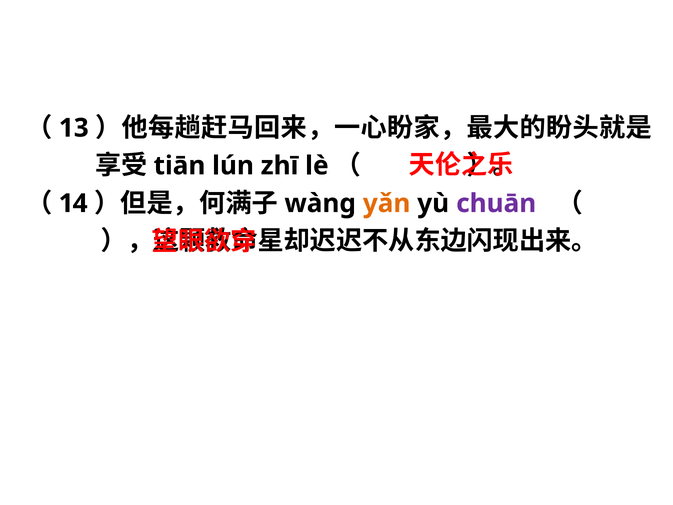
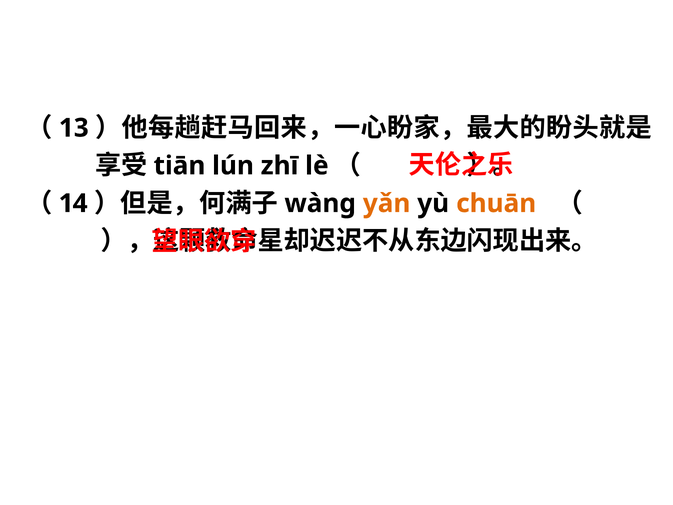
chuān colour: purple -> orange
